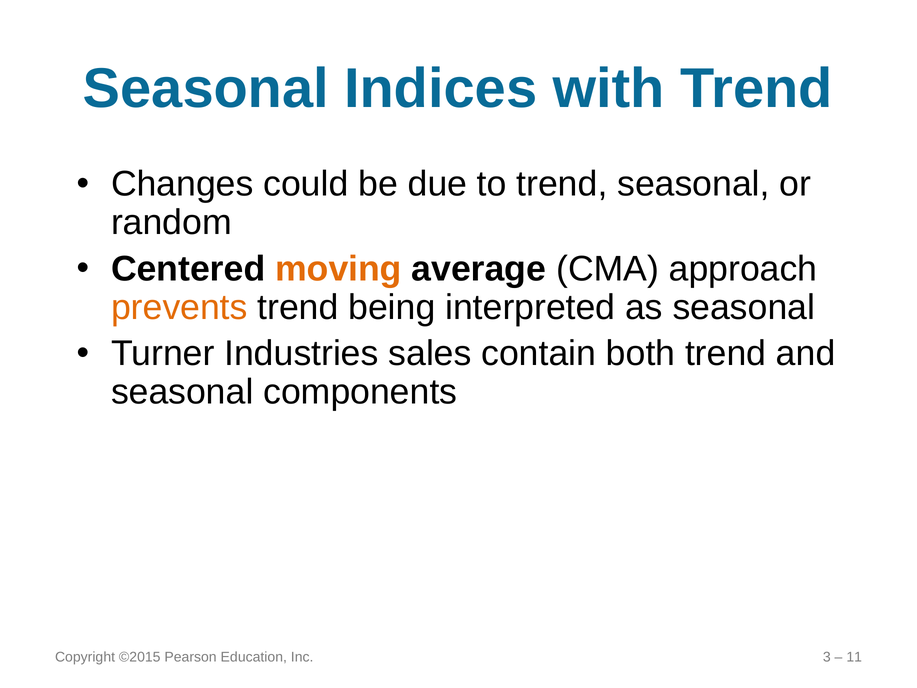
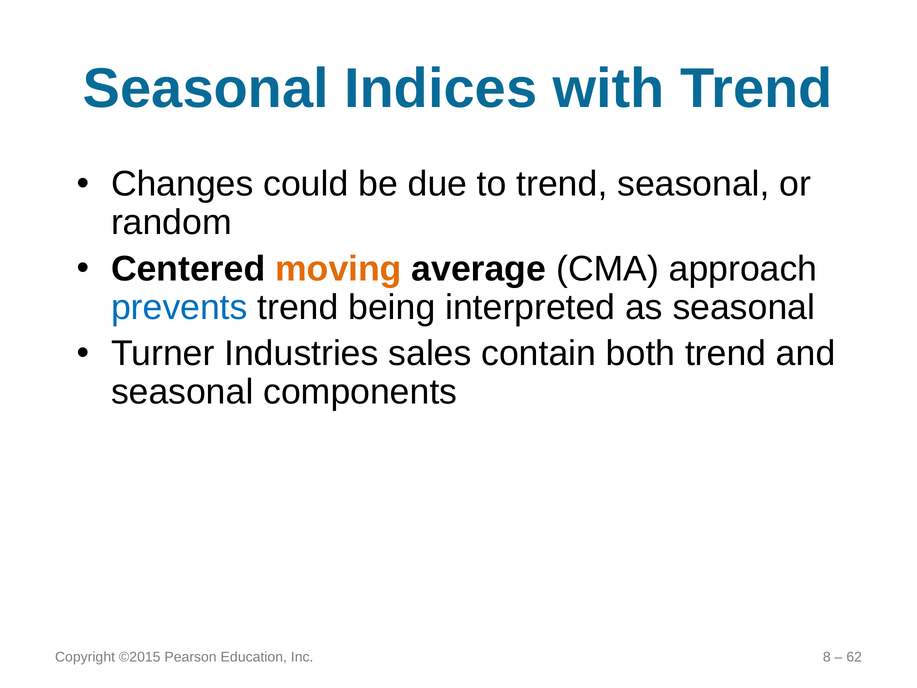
prevents colour: orange -> blue
3: 3 -> 8
11: 11 -> 62
